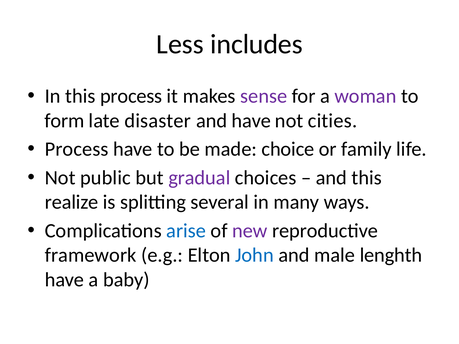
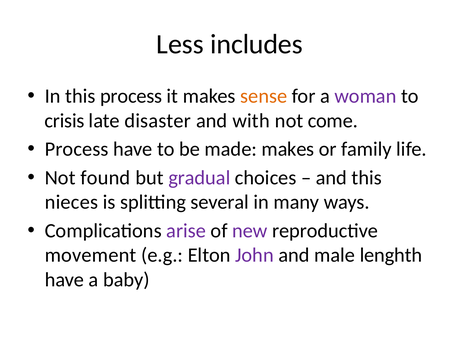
sense colour: purple -> orange
form: form -> crisis
and have: have -> with
cities: cities -> come
made choice: choice -> makes
public: public -> found
realize: realize -> nieces
arise colour: blue -> purple
framework: framework -> movement
John colour: blue -> purple
